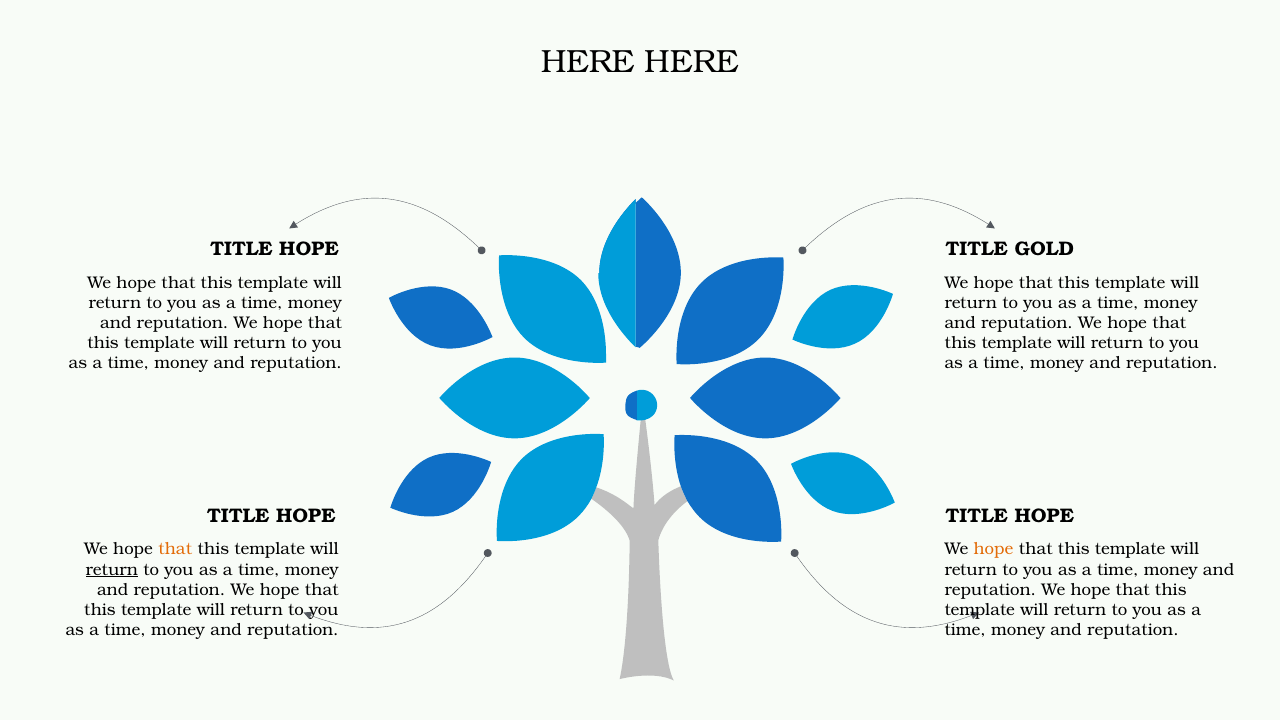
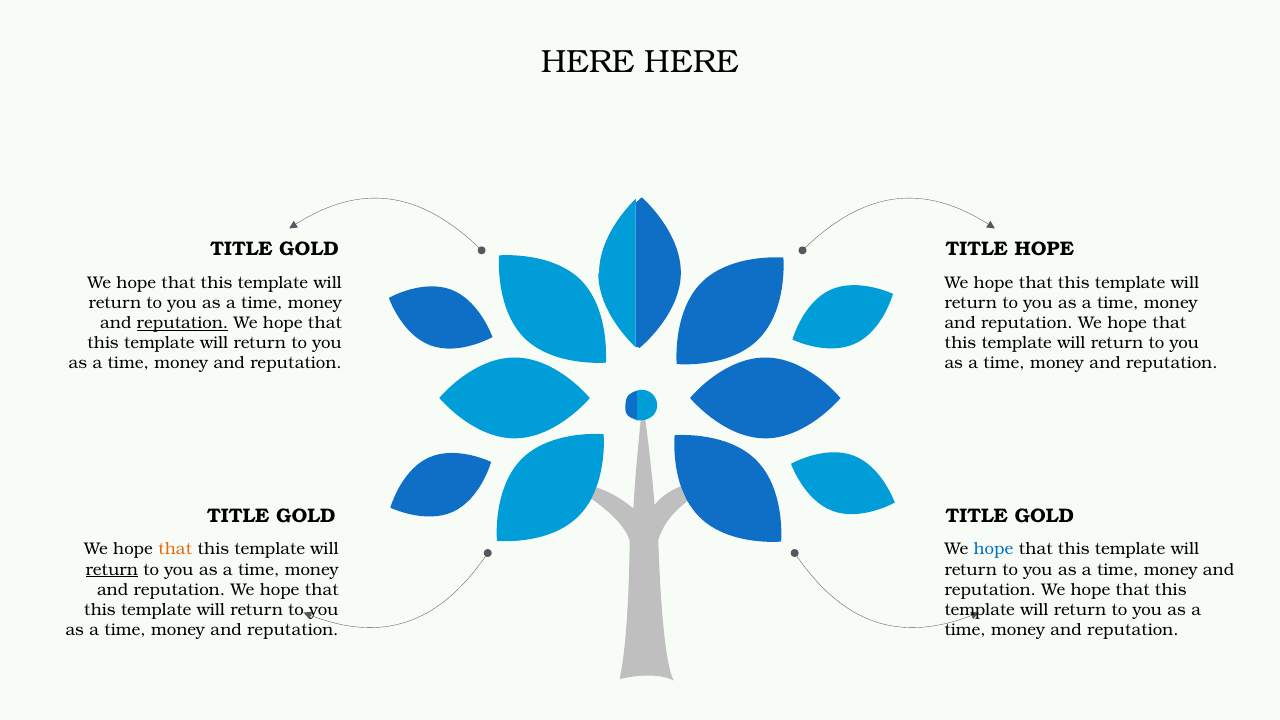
HOPE at (309, 250): HOPE -> GOLD
TITLE GOLD: GOLD -> HOPE
reputation at (183, 323) underline: none -> present
HOPE at (306, 516): HOPE -> GOLD
HOPE at (1044, 516): HOPE -> GOLD
hope at (993, 549) colour: orange -> blue
